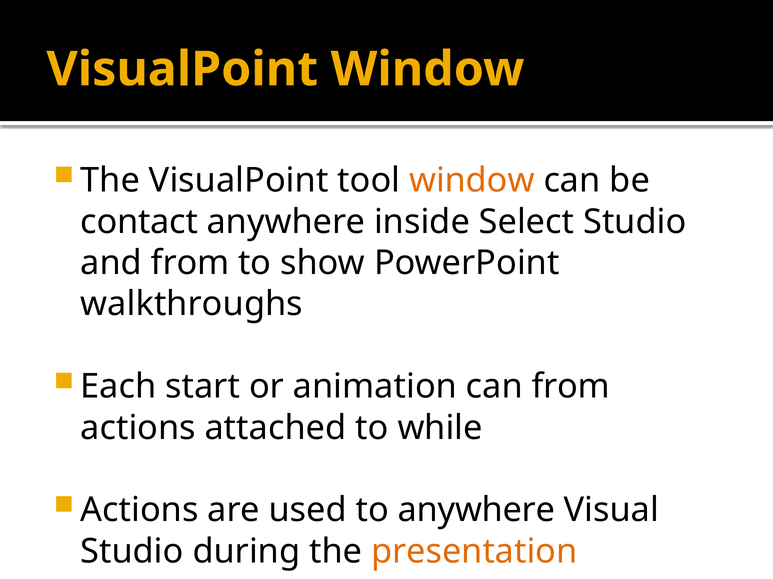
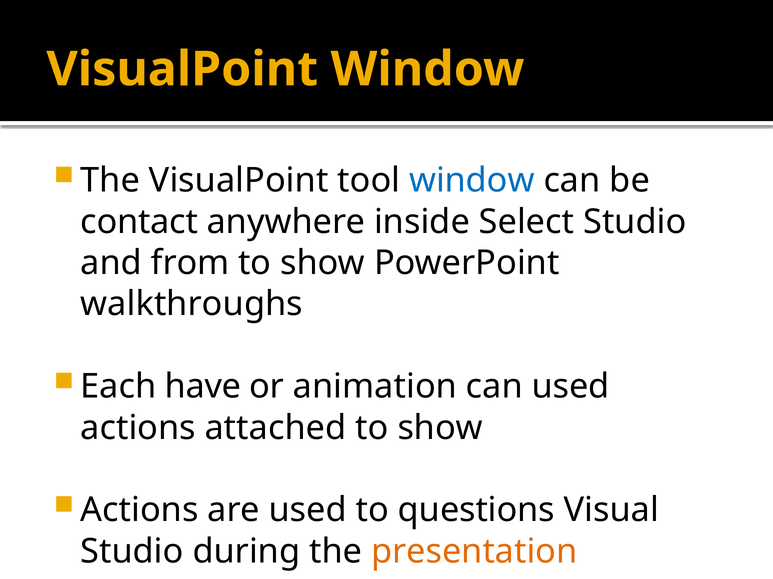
window at (472, 181) colour: orange -> blue
start: start -> have
can from: from -> used
attached to while: while -> show
to anywhere: anywhere -> questions
